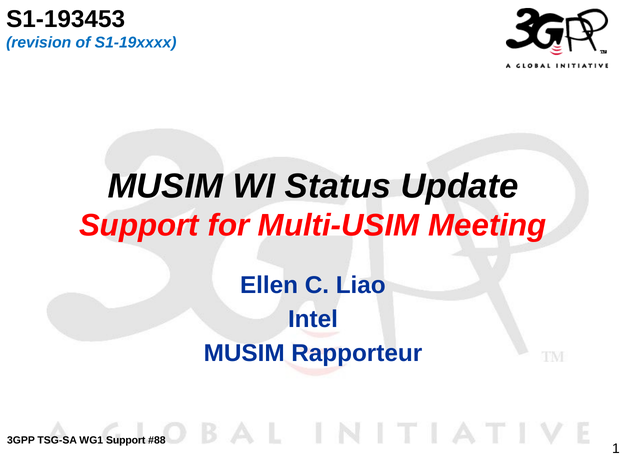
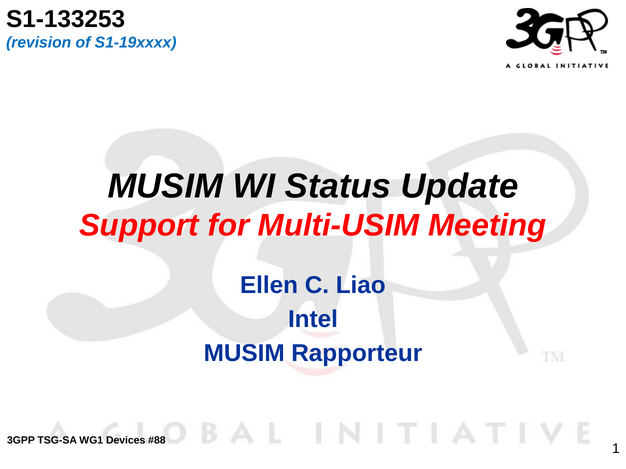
S1-193453: S1-193453 -> S1-133253
WG1 Support: Support -> Devices
